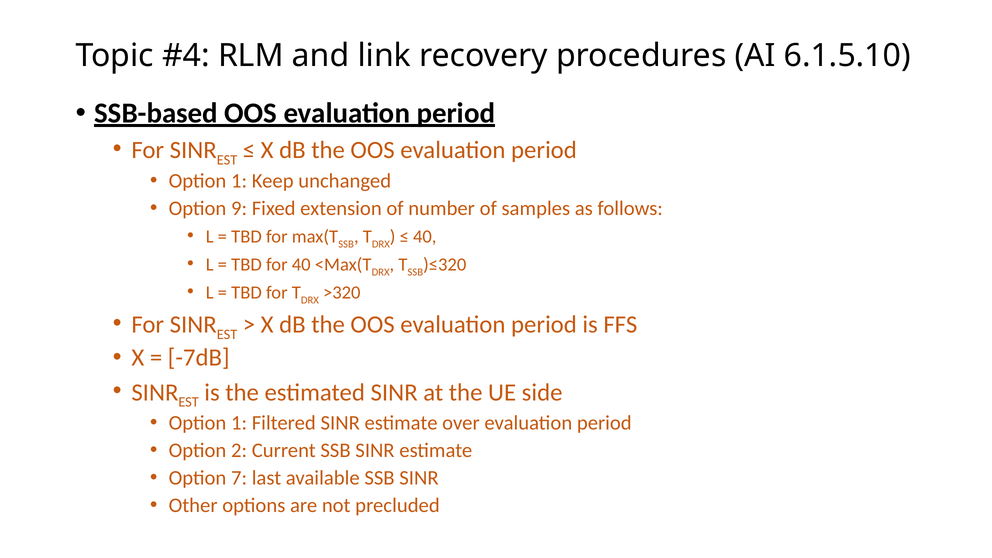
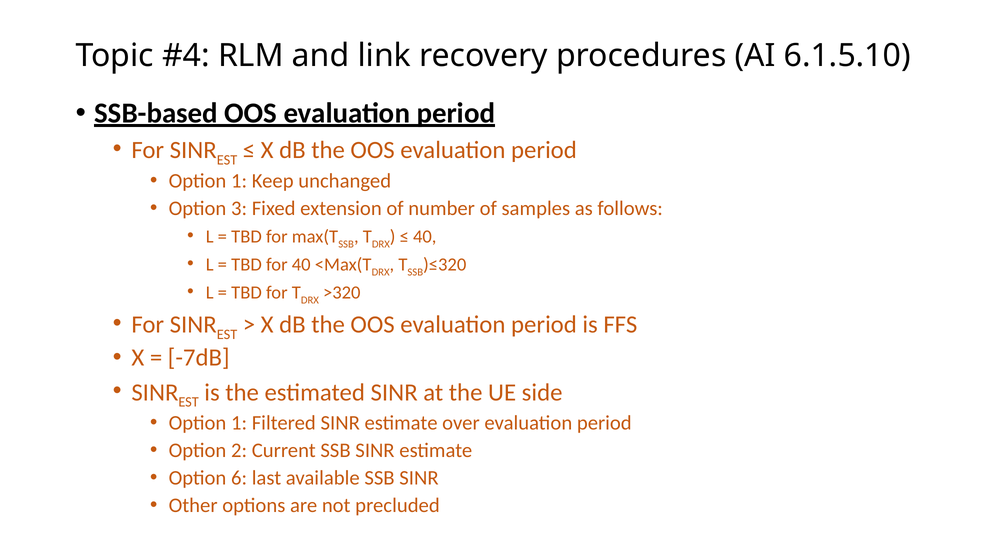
9: 9 -> 3
7: 7 -> 6
